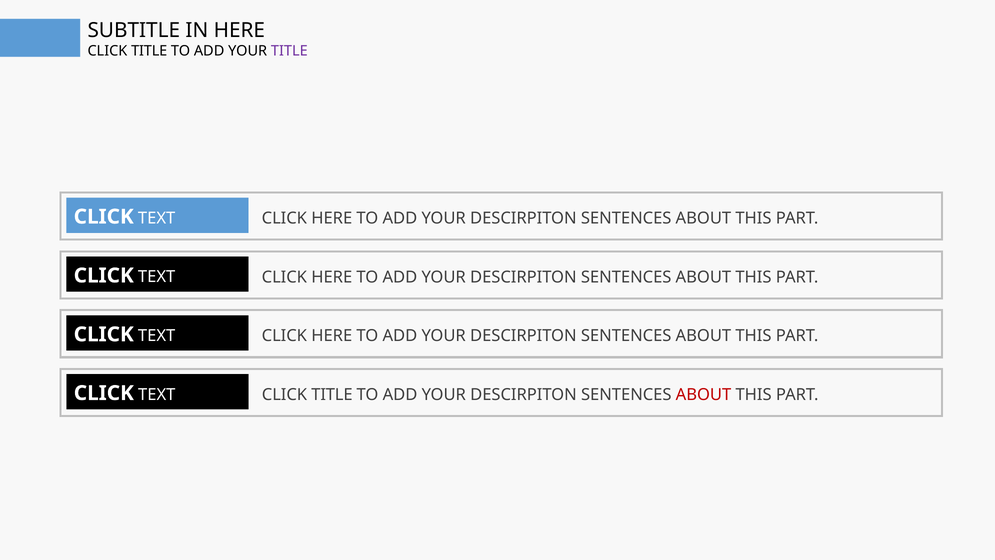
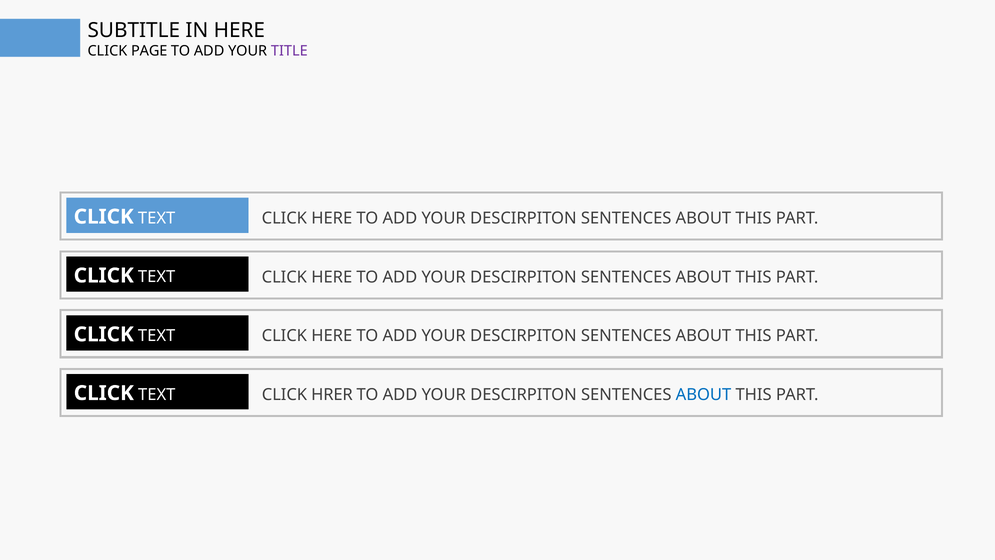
TITLE at (149, 51): TITLE -> PAGE
TITLE at (332, 395): TITLE -> HRER
ABOUT at (704, 395) colour: red -> blue
